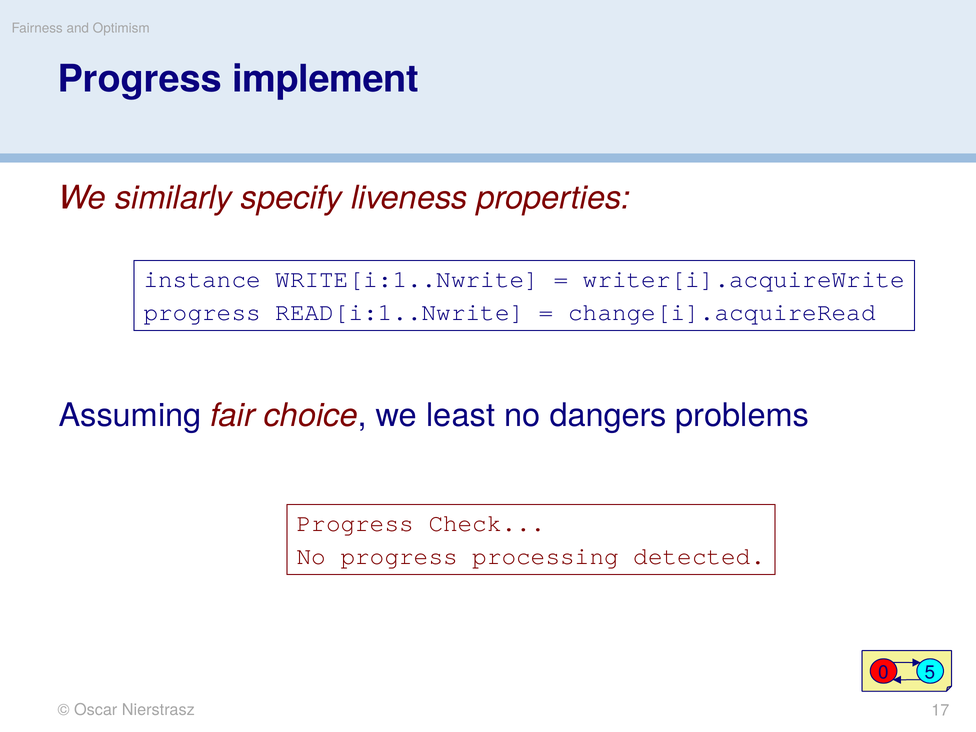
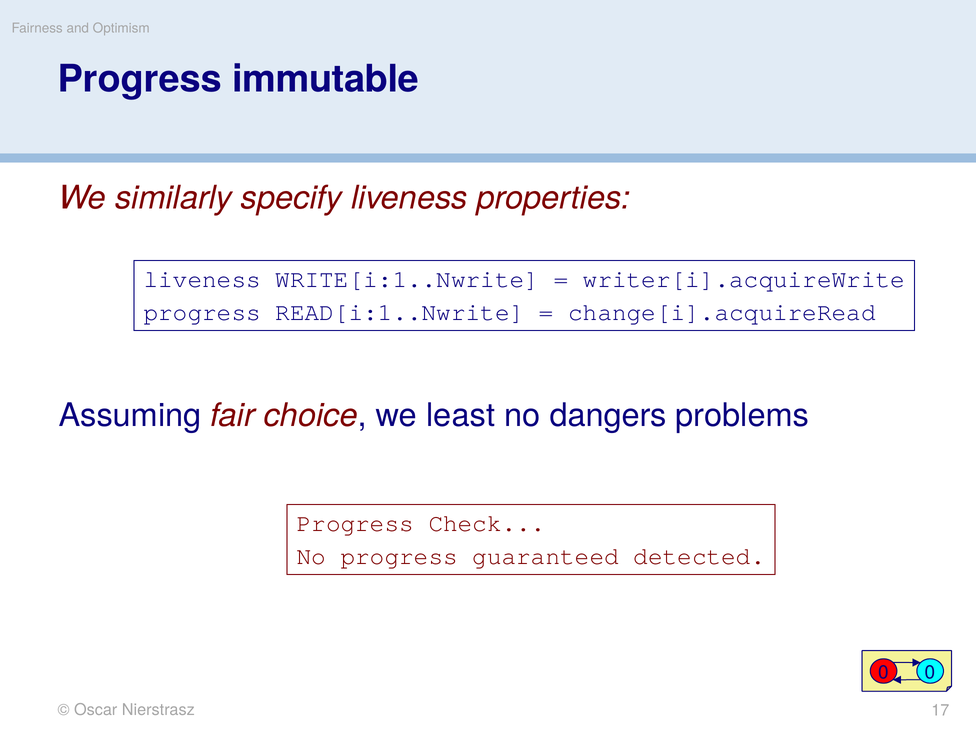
implement: implement -> immutable
instance at (202, 279): instance -> liveness
processing: processing -> guaranteed
0 5: 5 -> 0
